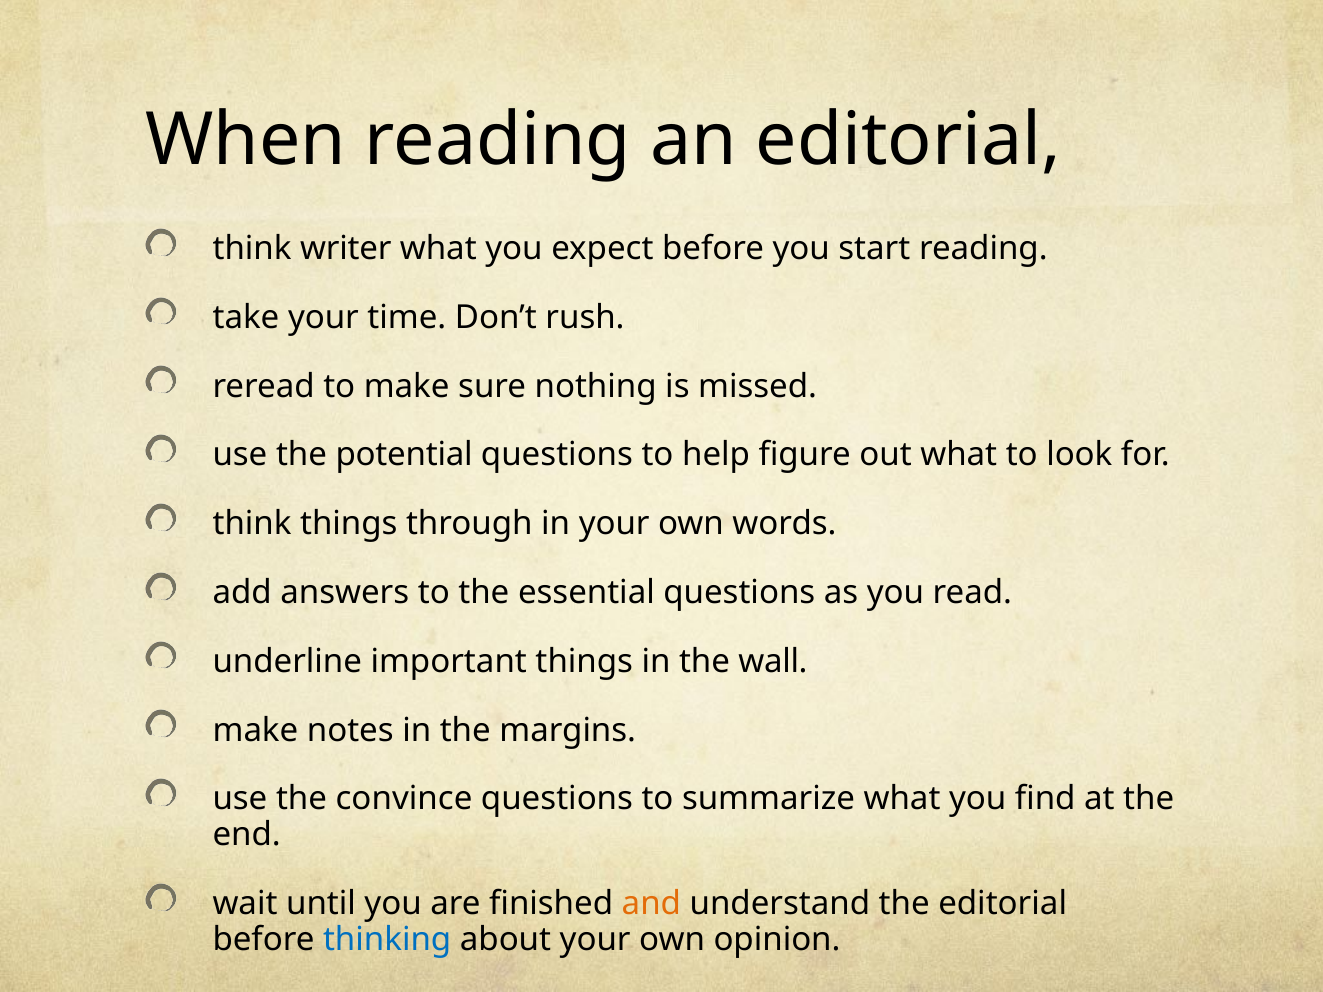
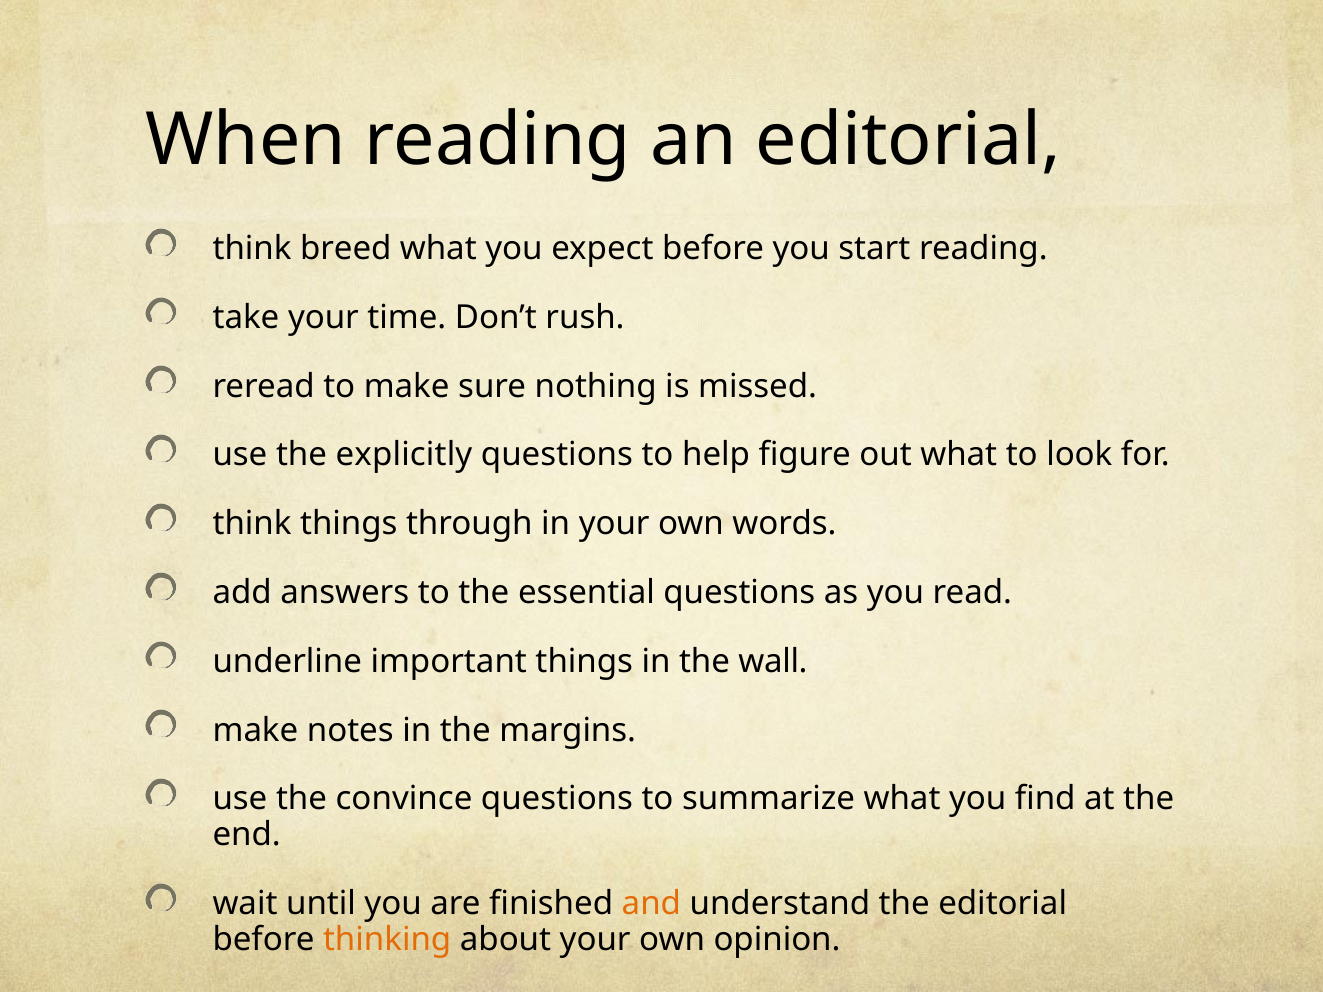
writer: writer -> breed
potential: potential -> explicitly
thinking colour: blue -> orange
